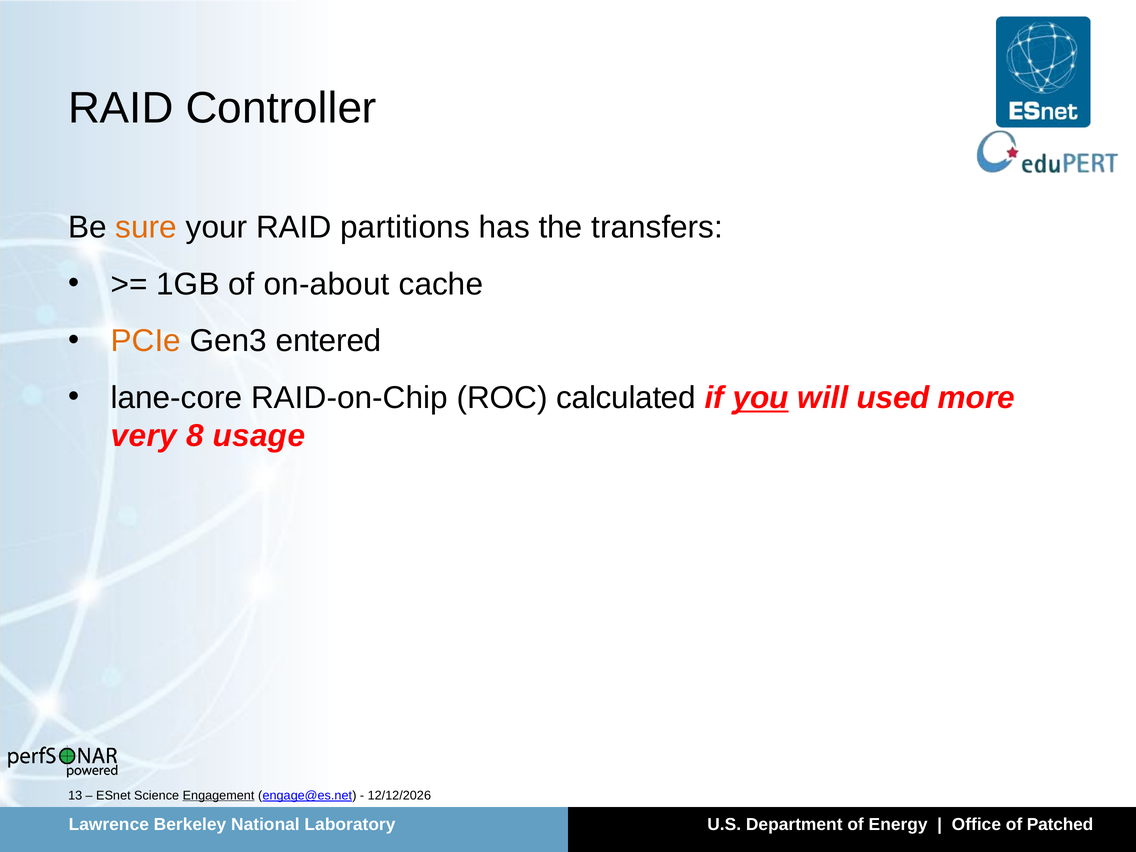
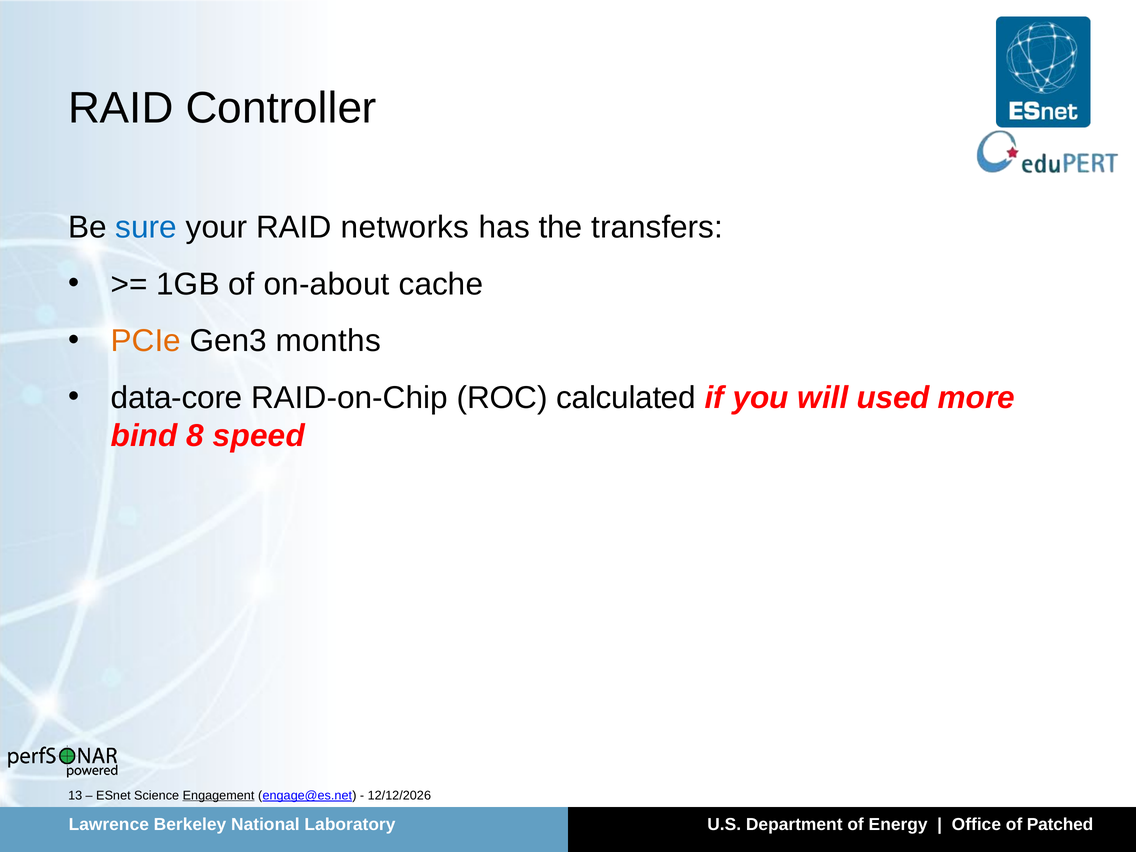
sure colour: orange -> blue
partitions: partitions -> networks
entered: entered -> months
lane-core: lane-core -> data-core
you underline: present -> none
very: very -> bind
usage: usage -> speed
